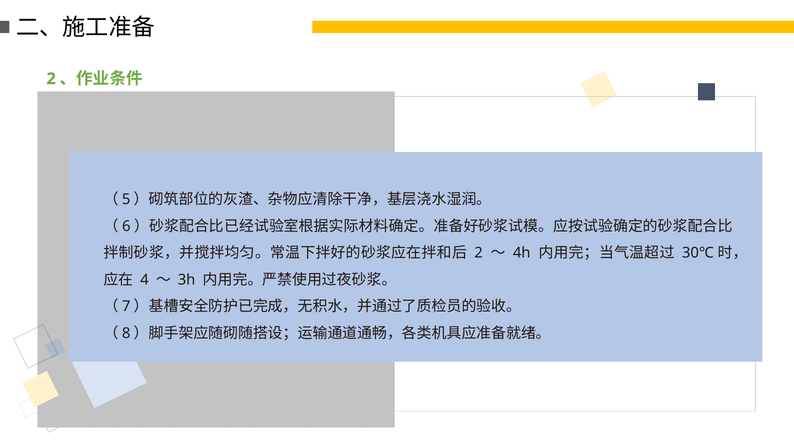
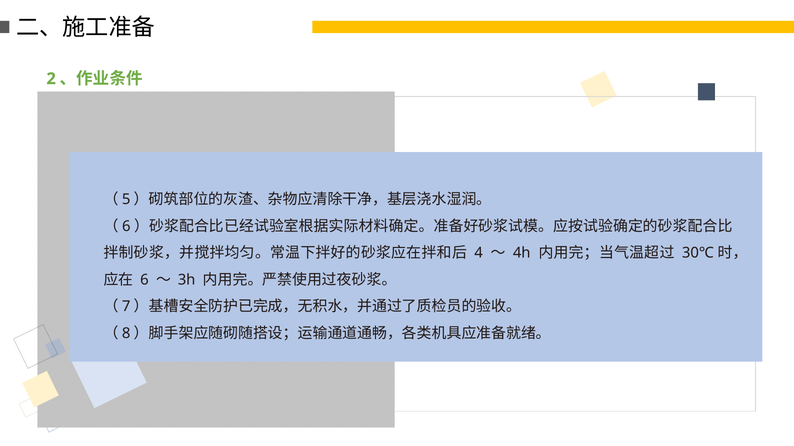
2 at (479, 253): 2 -> 4
4: 4 -> 6
